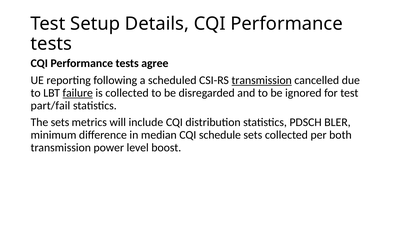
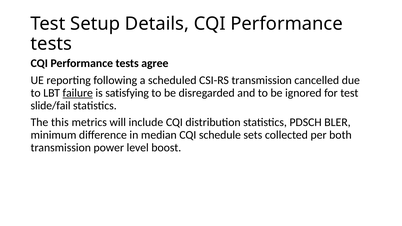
transmission at (262, 80) underline: present -> none
is collected: collected -> satisfying
part/fail: part/fail -> slide/fail
The sets: sets -> this
